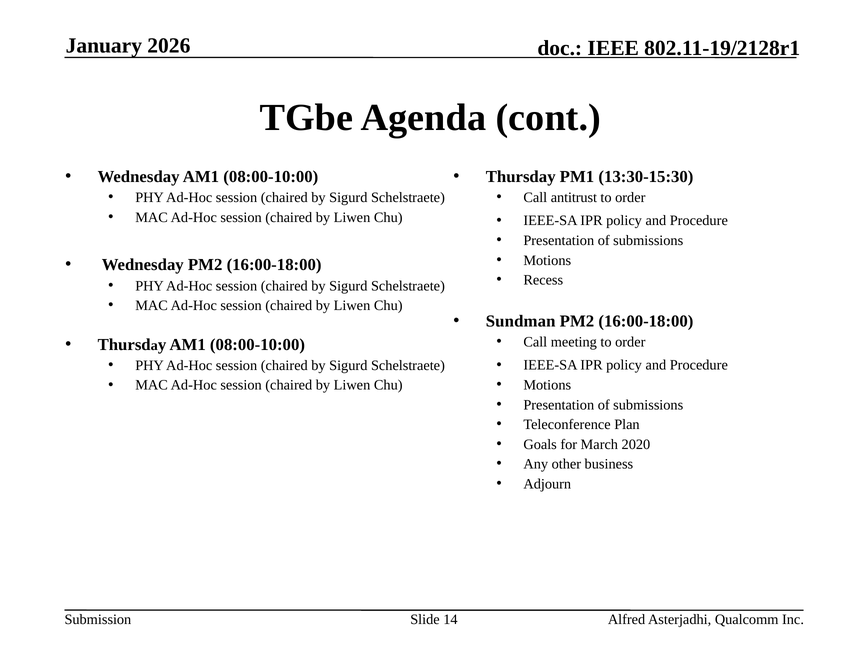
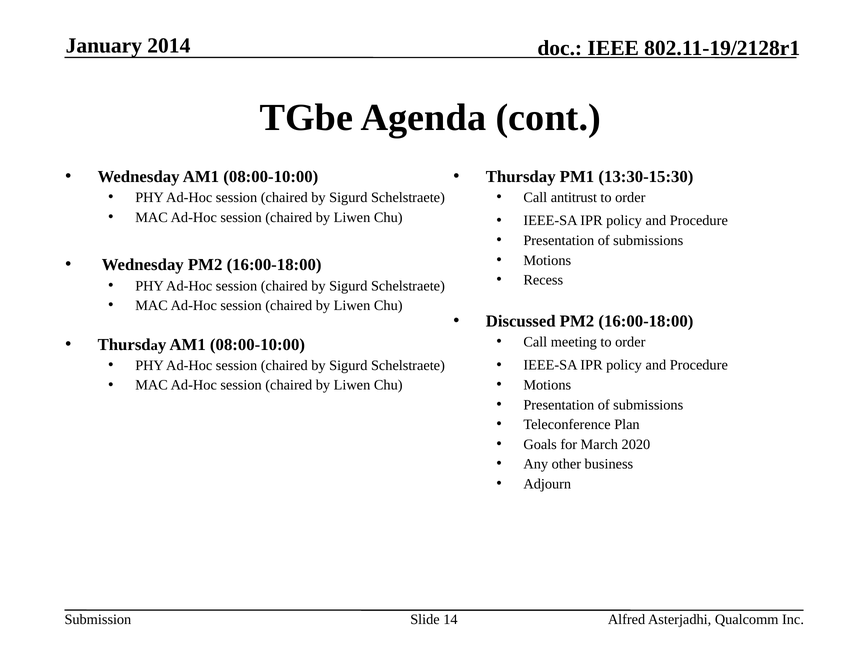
2026: 2026 -> 2014
Sundman: Sundman -> Discussed
